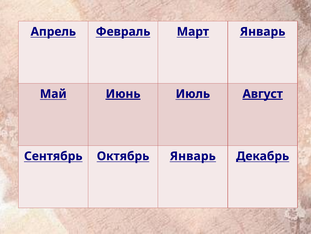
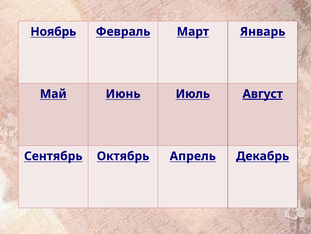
Апрель: Апрель -> Ноябрь
Июнь underline: present -> none
Октябрь Январь: Январь -> Апрель
